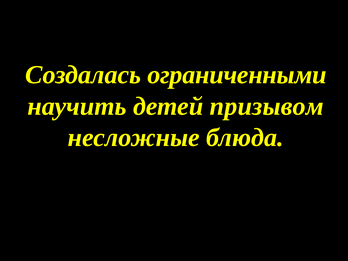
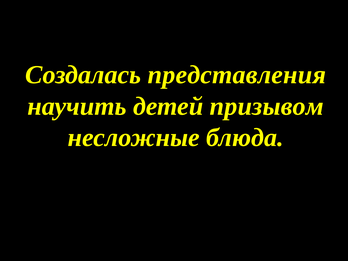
ограниченными: ограниченными -> представления
